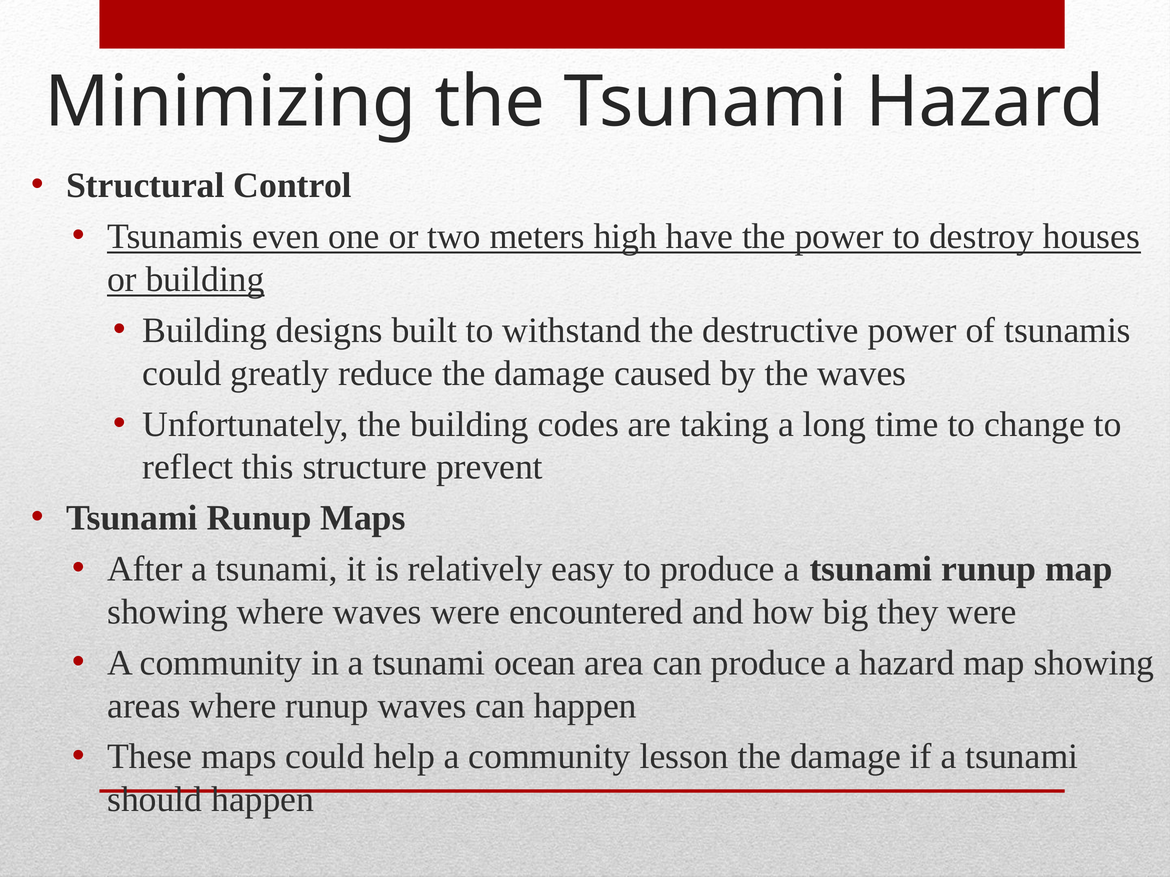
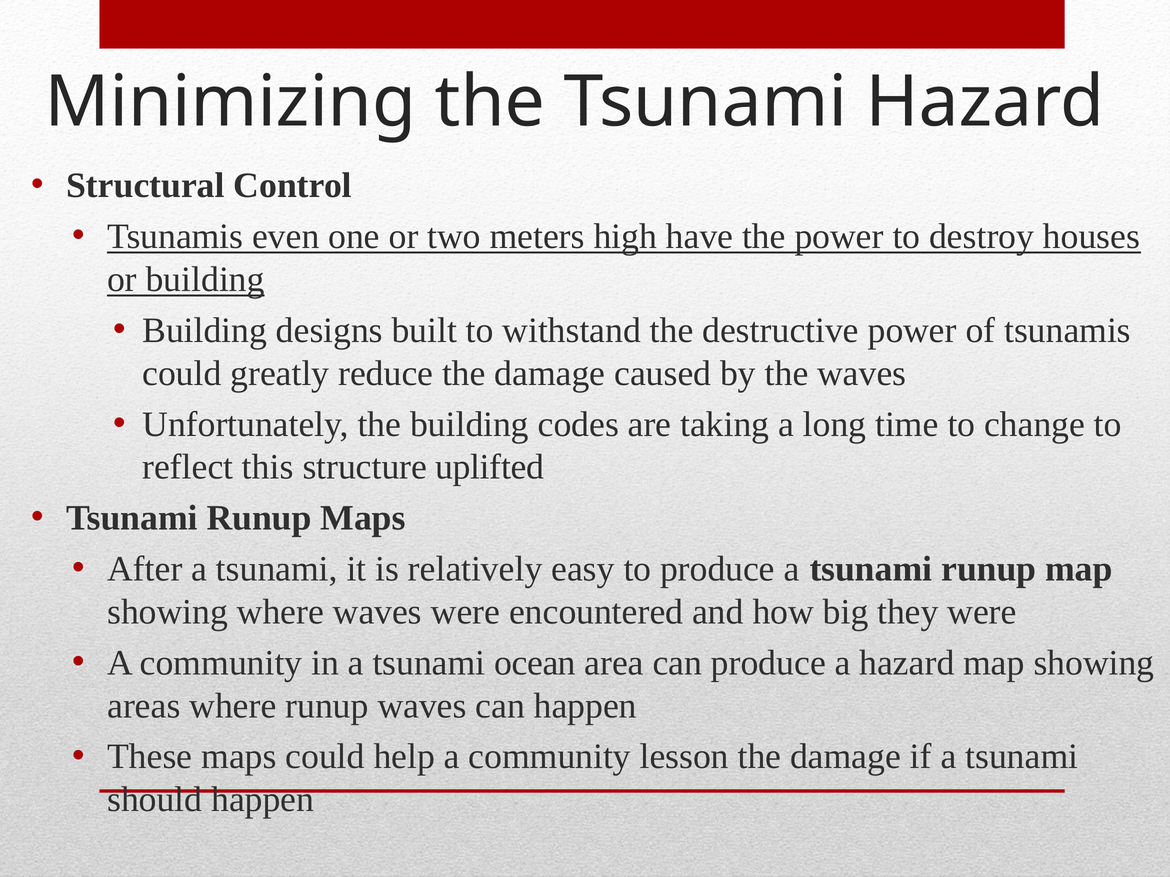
prevent: prevent -> uplifted
